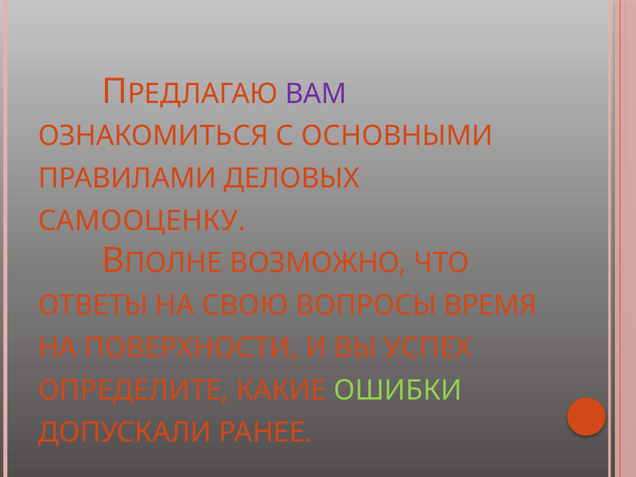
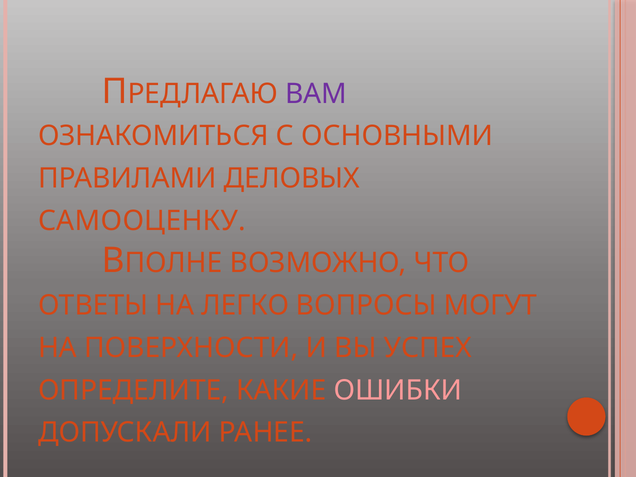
СВОЮ: СВОЮ -> ЛЕГКО
ВРЕМЯ: ВРЕМЯ -> МОГУТ
ОШИБКИ colour: light green -> pink
